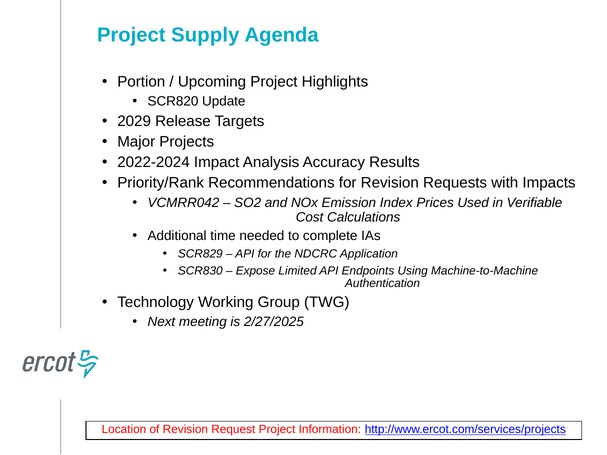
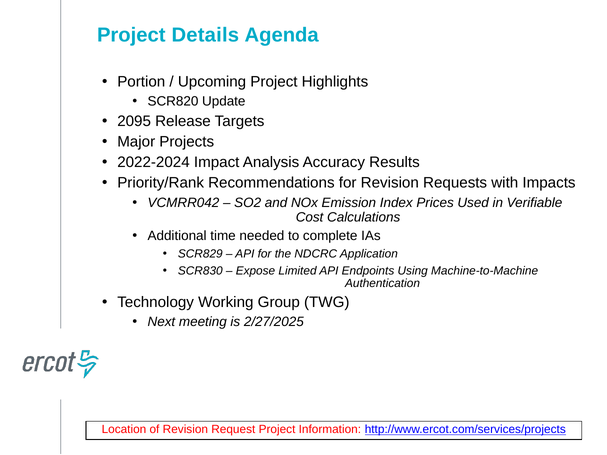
Supply: Supply -> Details
2029: 2029 -> 2095
